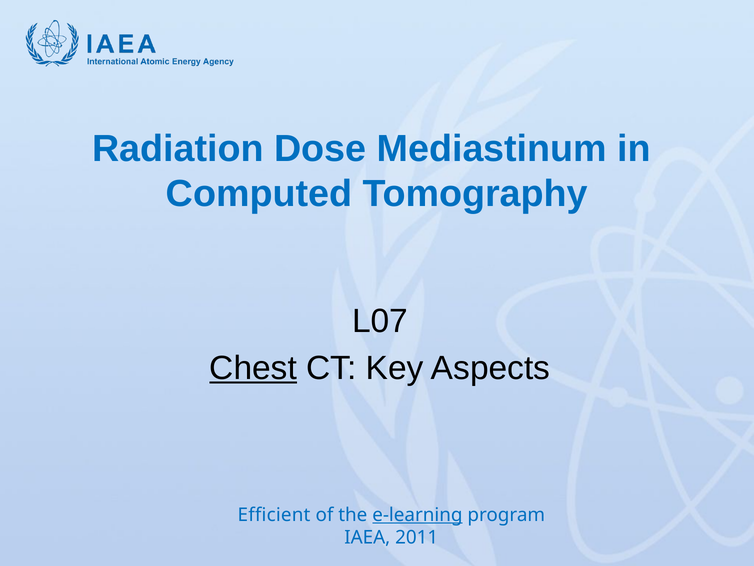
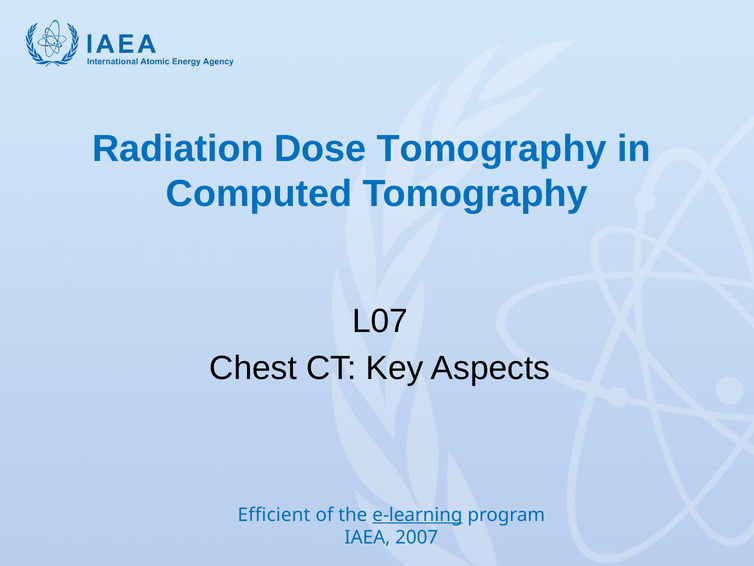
Dose Mediastinum: Mediastinum -> Tomography
Chest at (253, 368) underline: present -> none
2011: 2011 -> 2007
